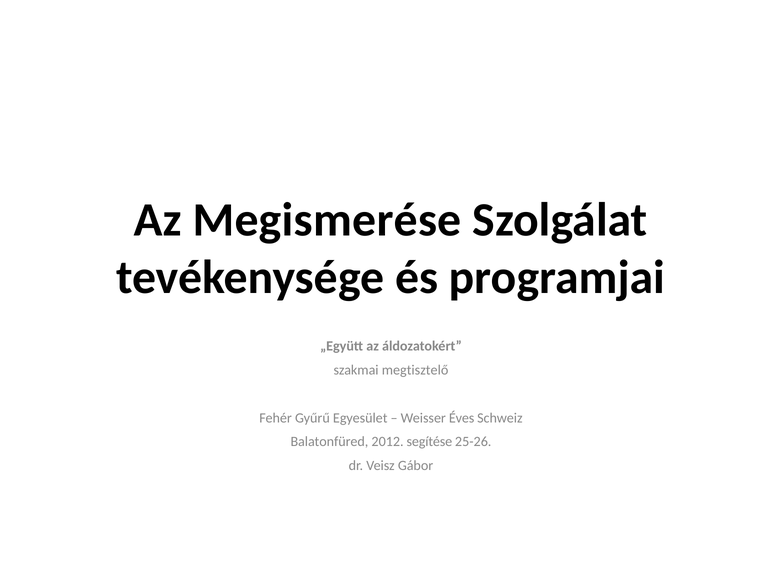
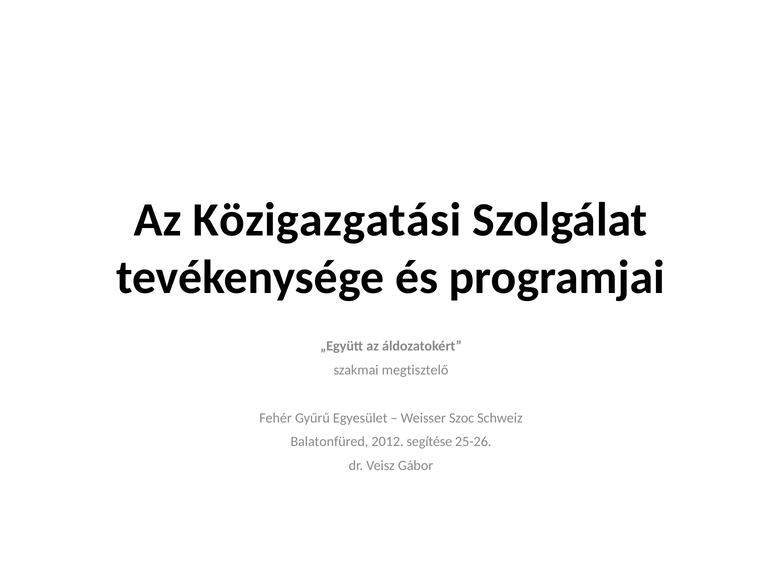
Megismerése: Megismerése -> Közigazgatási
Éves: Éves -> Szoc
